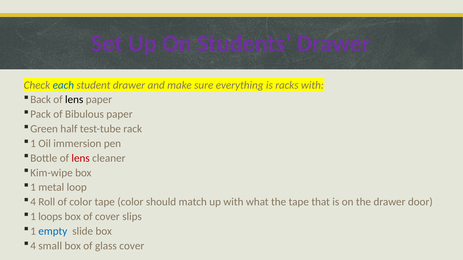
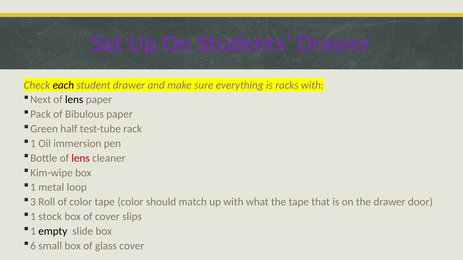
each colour: blue -> black
Back: Back -> Next
4 at (33, 202): 4 -> 3
loops: loops -> stock
empty colour: blue -> black
4 at (33, 246): 4 -> 6
